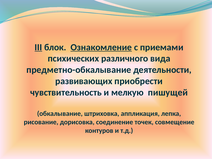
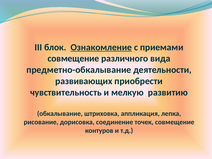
III underline: present -> none
психических at (73, 59): психических -> совмещение
пишущей: пишущей -> развитию
